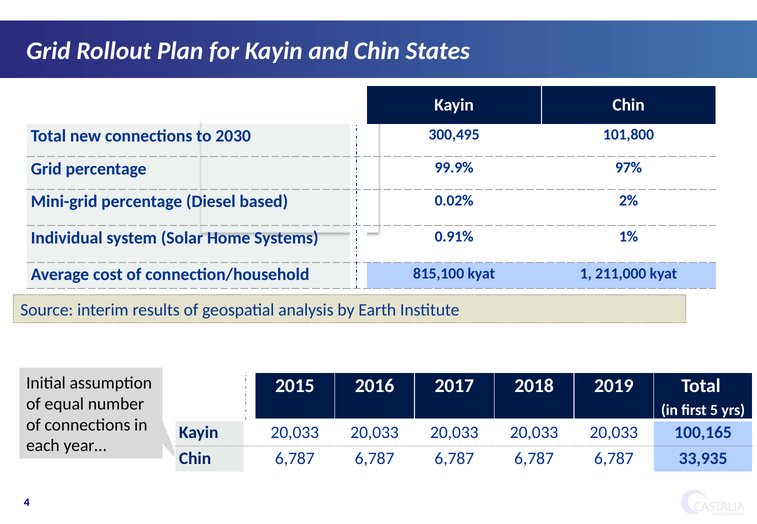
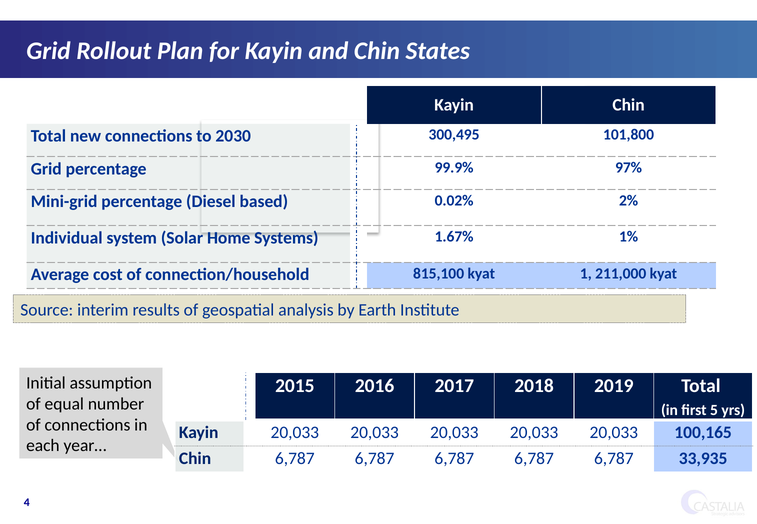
0.91%: 0.91% -> 1.67%
